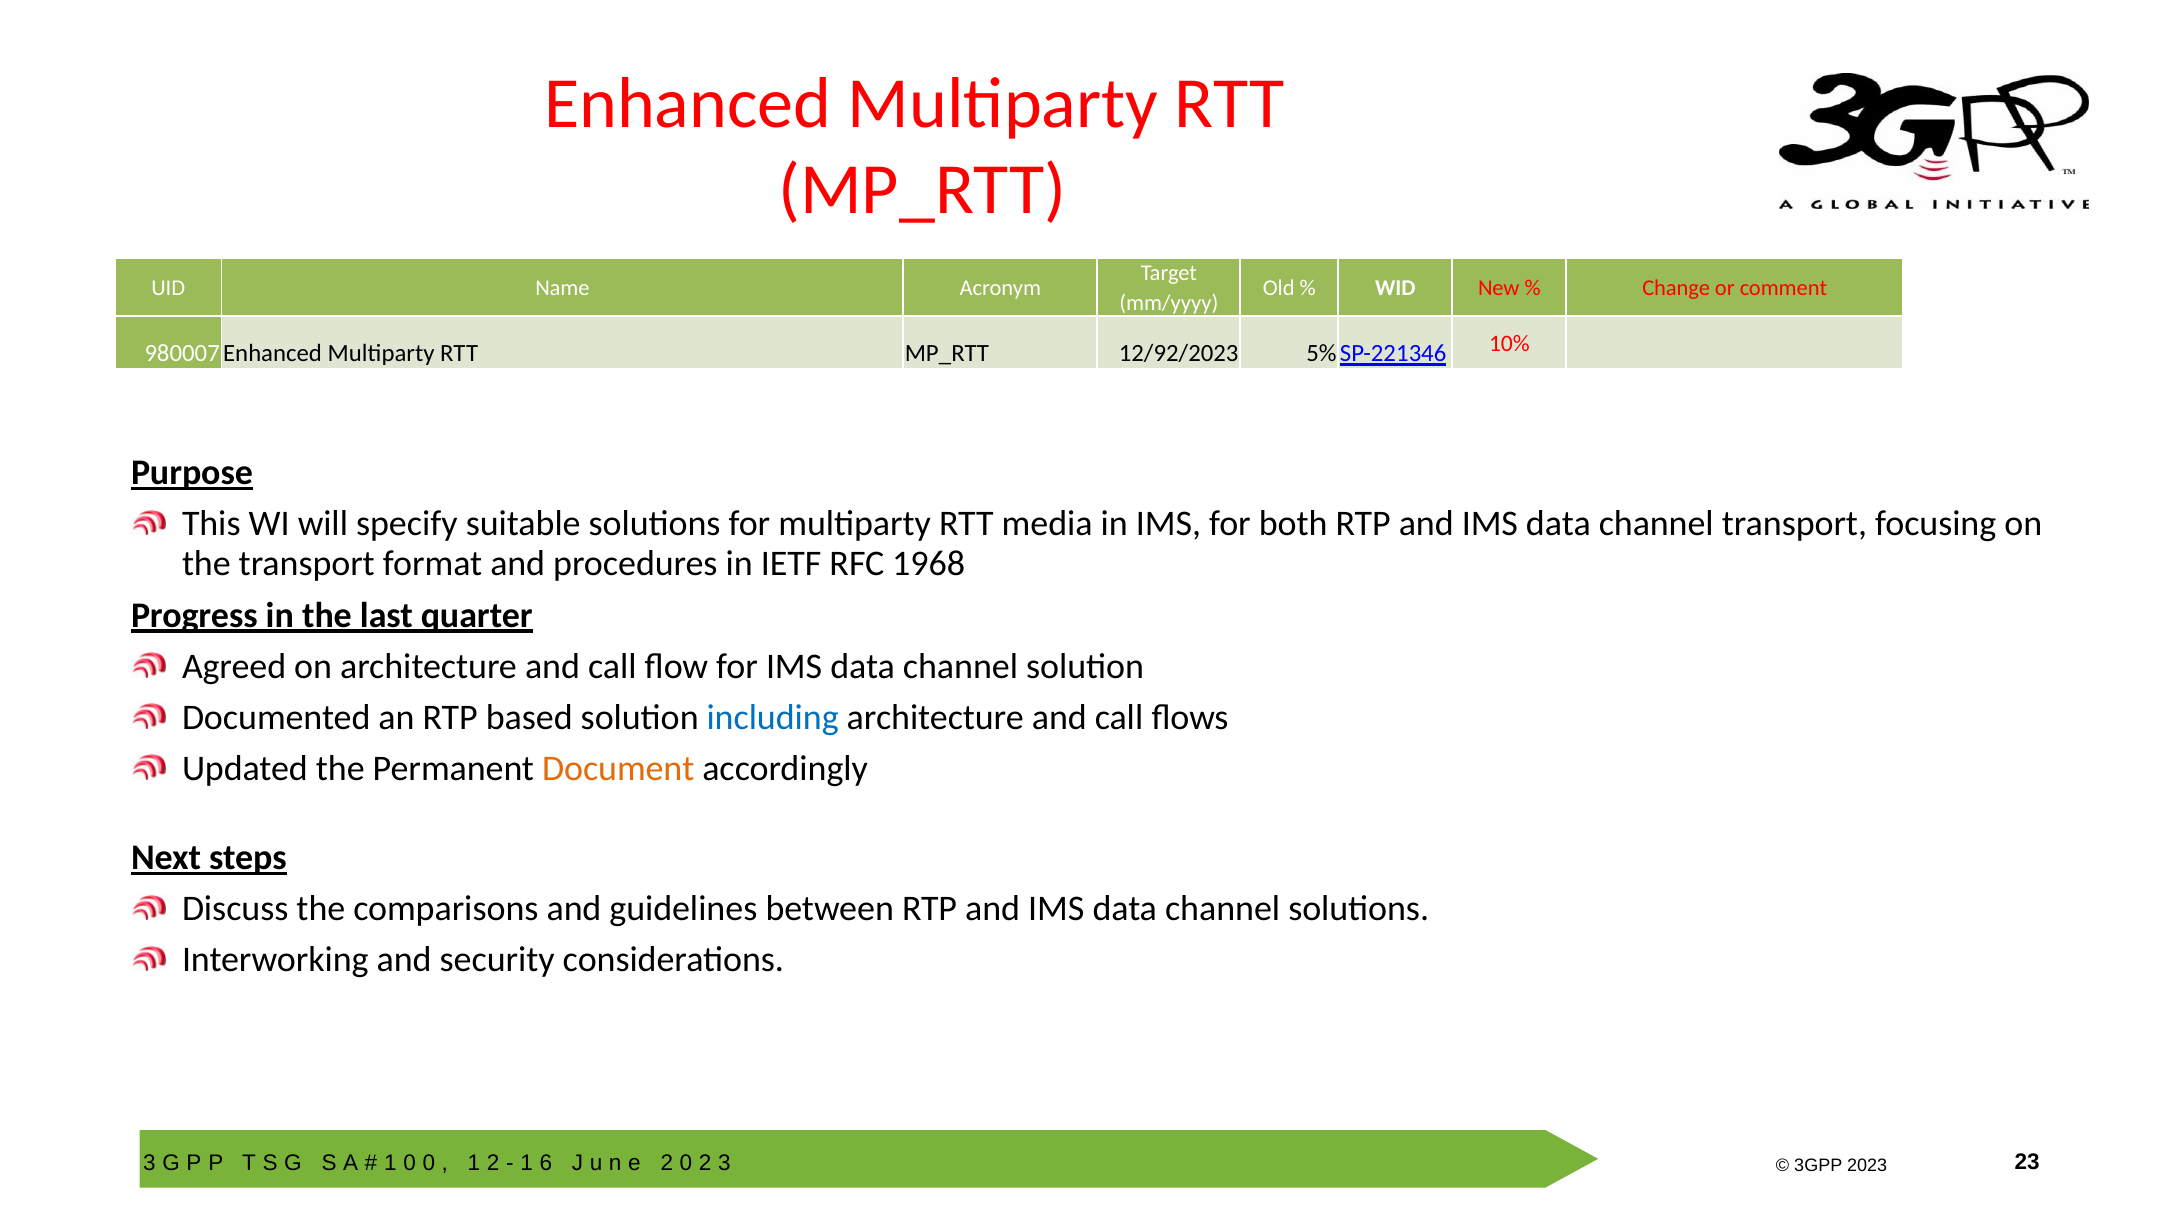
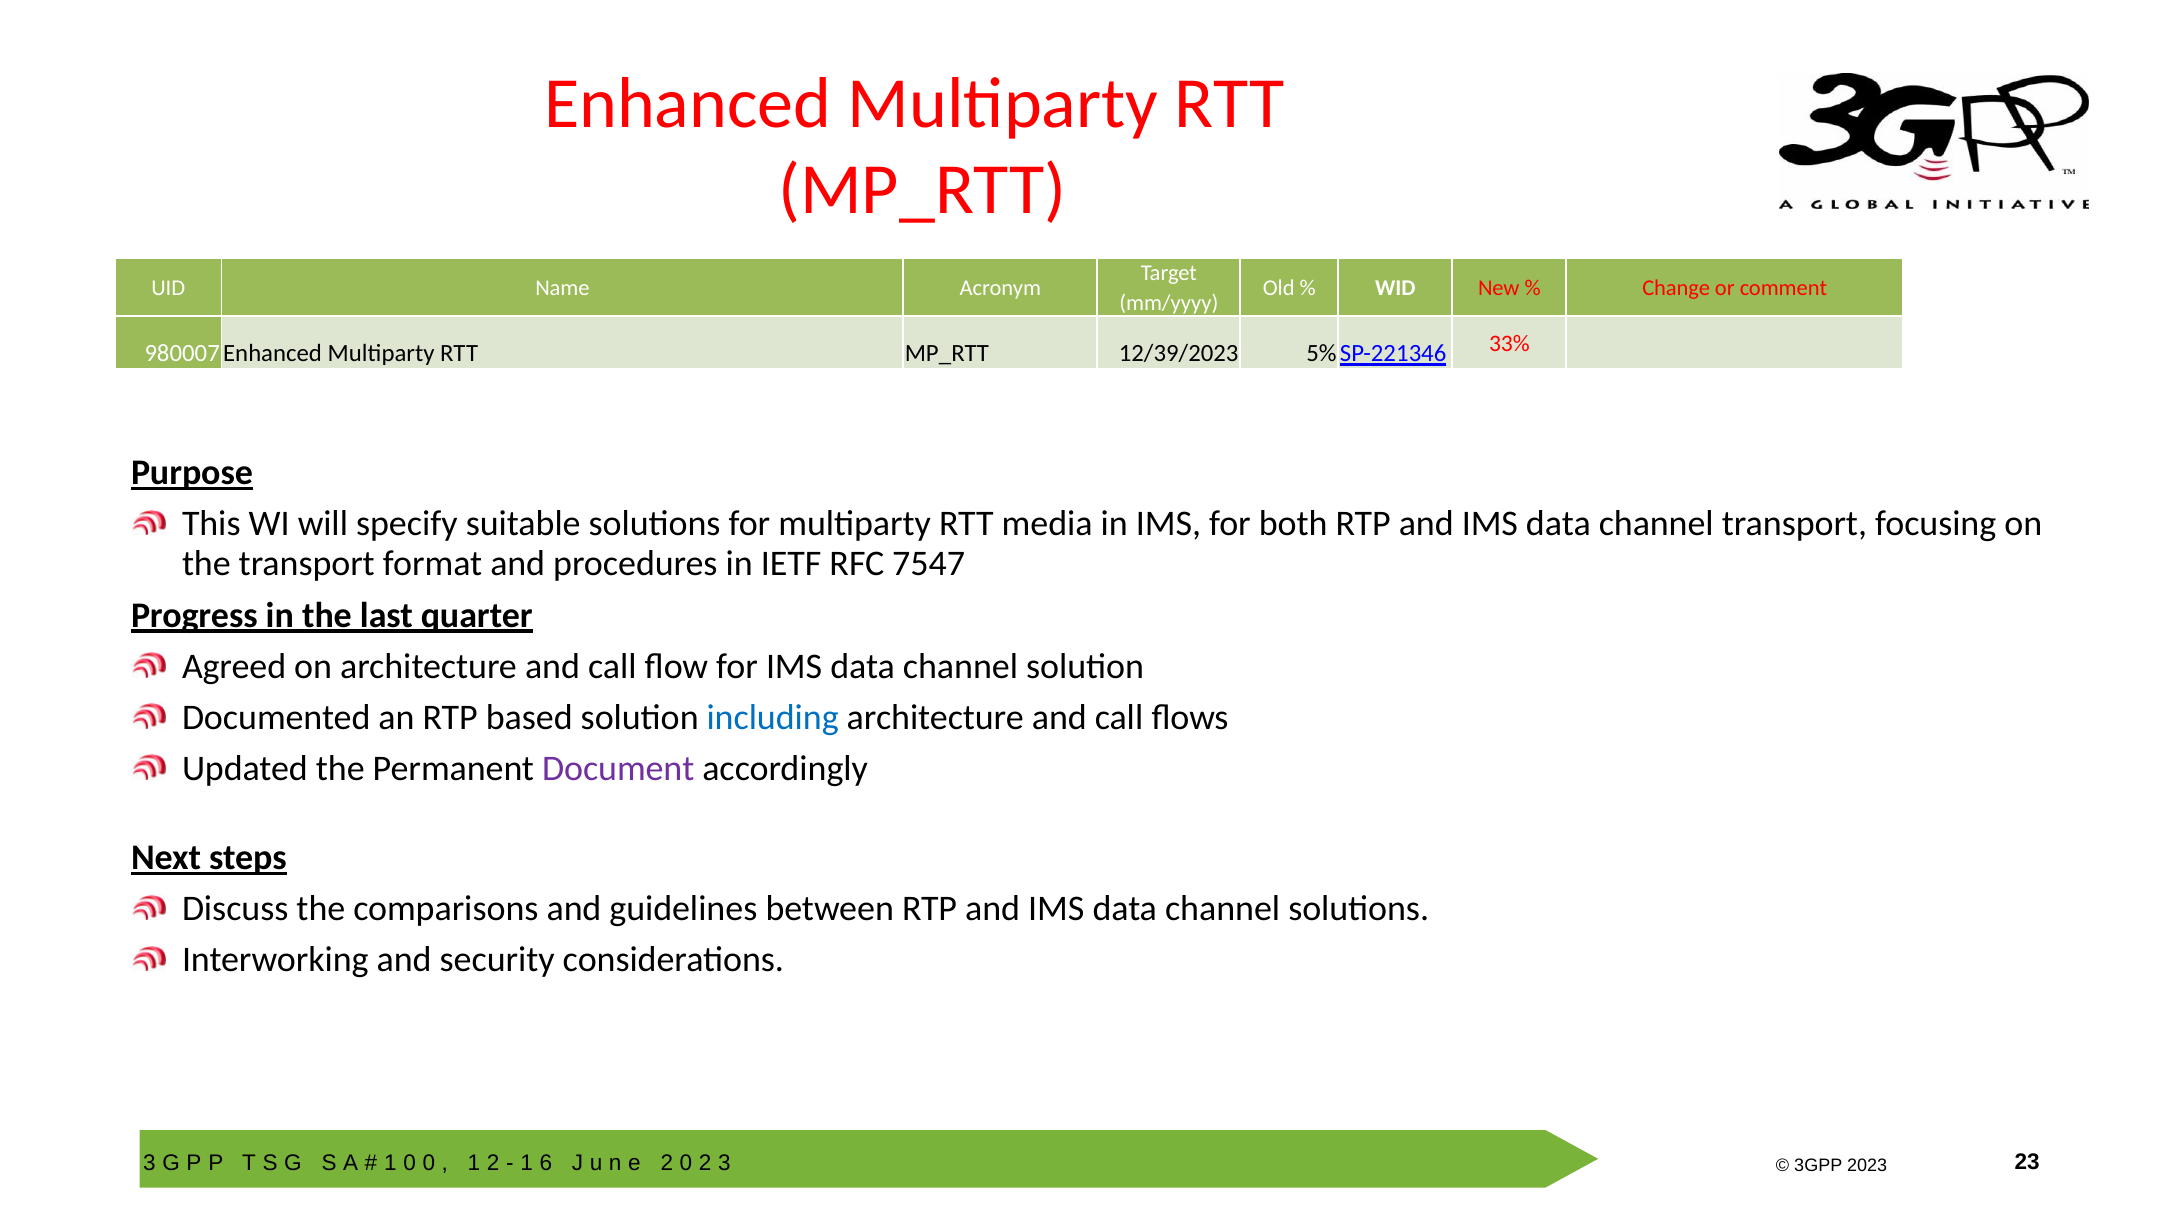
12/92/2023: 12/92/2023 -> 12/39/2023
10%: 10% -> 33%
1968: 1968 -> 7547
Document colour: orange -> purple
